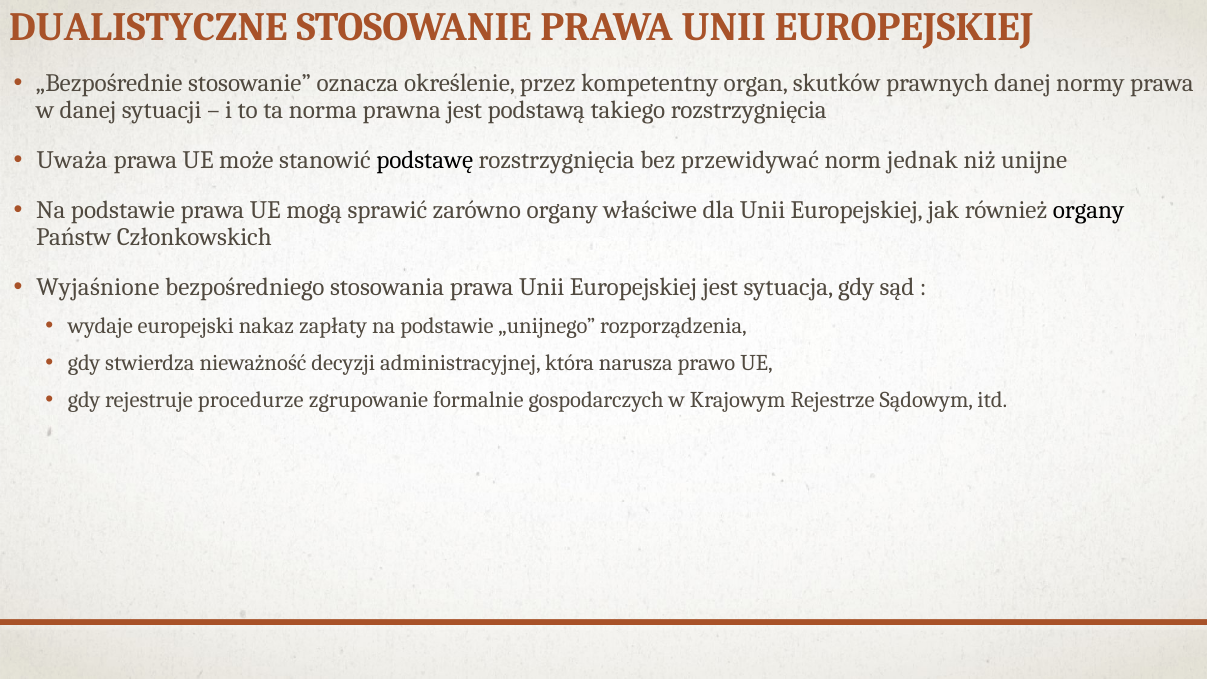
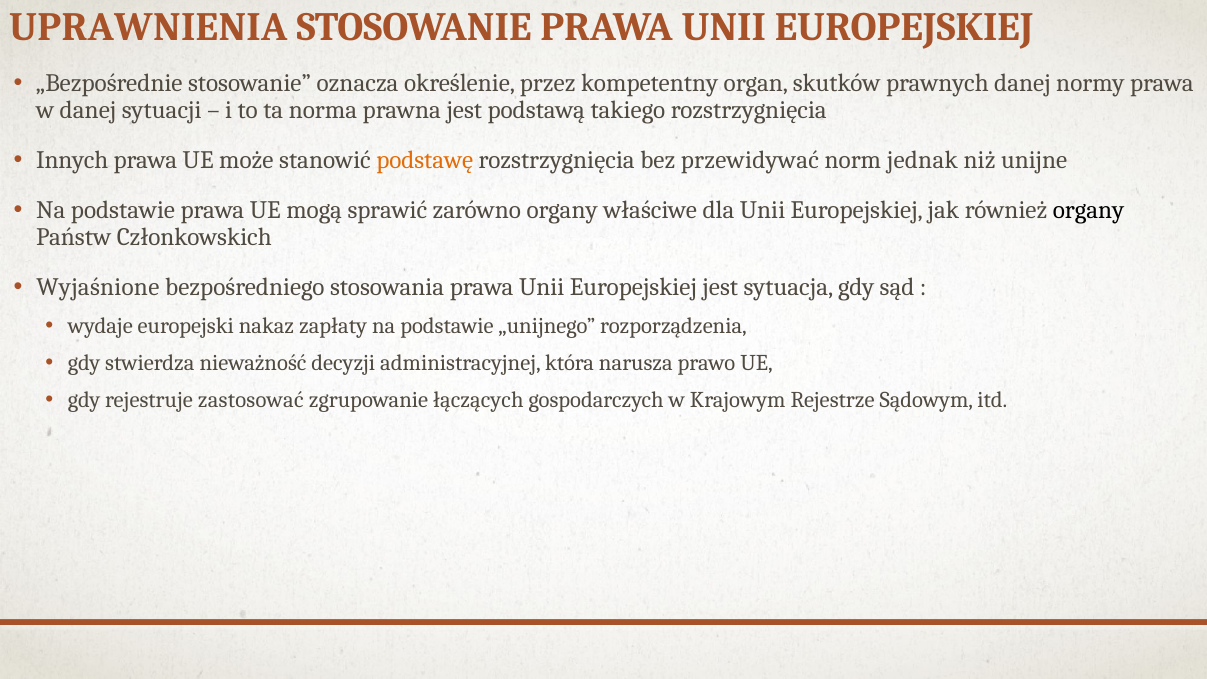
DUALISTYCZNE: DUALISTYCZNE -> UPRAWNIENIA
Uważa: Uważa -> Innych
podstawę colour: black -> orange
procedurze: procedurze -> zastosować
formalnie: formalnie -> łączących
